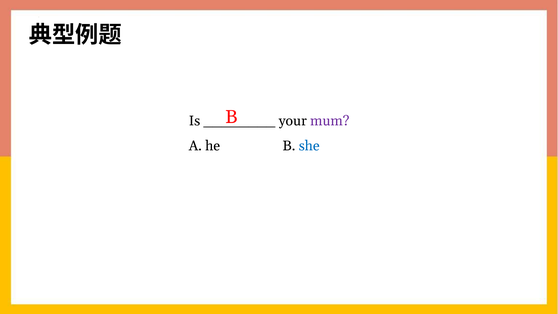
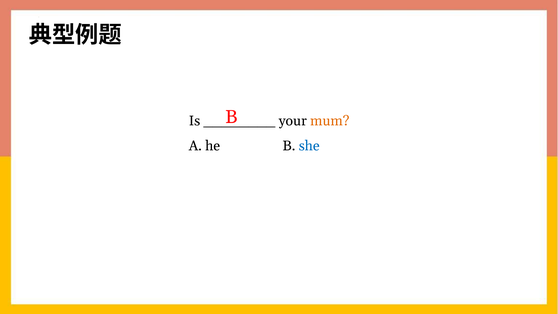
mum colour: purple -> orange
